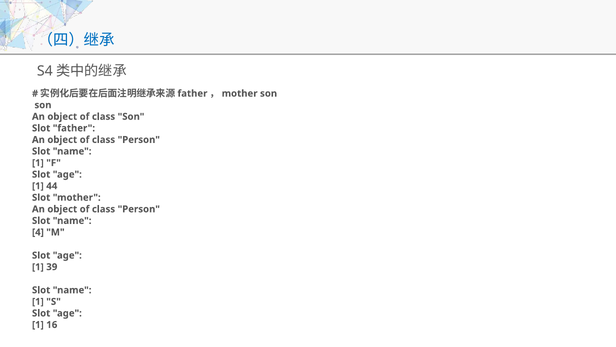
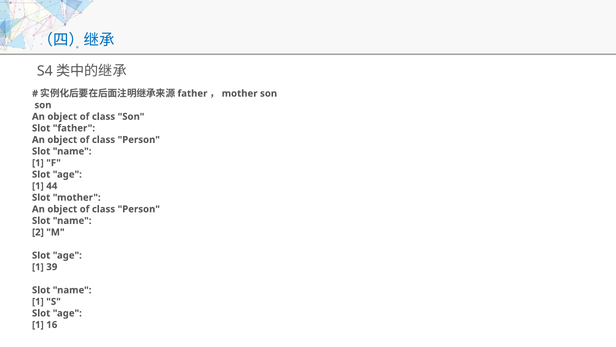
4: 4 -> 2
